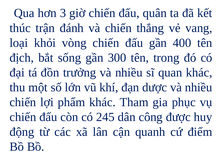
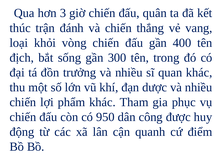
245: 245 -> 950
